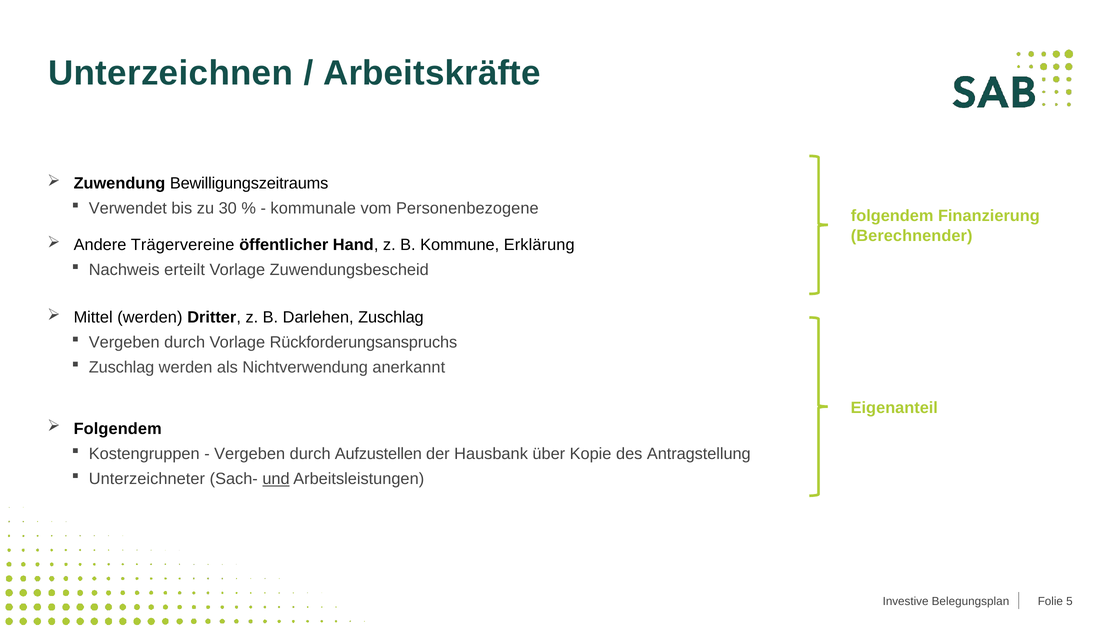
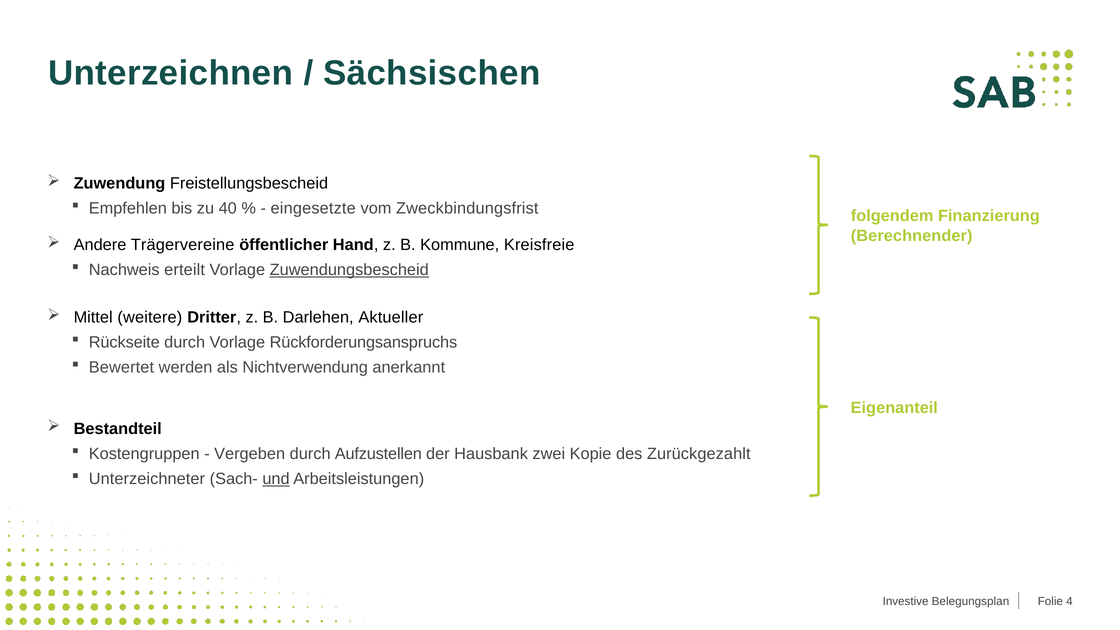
Arbeitskräfte: Arbeitskräfte -> Sächsischen
Bewilligungszeitraums: Bewilligungszeitraums -> Freistellungsbescheid
Verwendet: Verwendet -> Empfehlen
30: 30 -> 40
kommunale: kommunale -> eingesetzte
Personenbezogene: Personenbezogene -> Zweckbindungsfrist
Erklärung: Erklärung -> Kreisfreie
Zuwendungsbescheid underline: none -> present
Mittel werden: werden -> weitere
Darlehen Zuschlag: Zuschlag -> Aktueller
Vergeben at (124, 342): Vergeben -> Rückseite
Zuschlag at (122, 367): Zuschlag -> Bewertet
Folgendem at (118, 429): Folgendem -> Bestandteil
über: über -> zwei
Antragstellung: Antragstellung -> Zurückgezahlt
5: 5 -> 4
